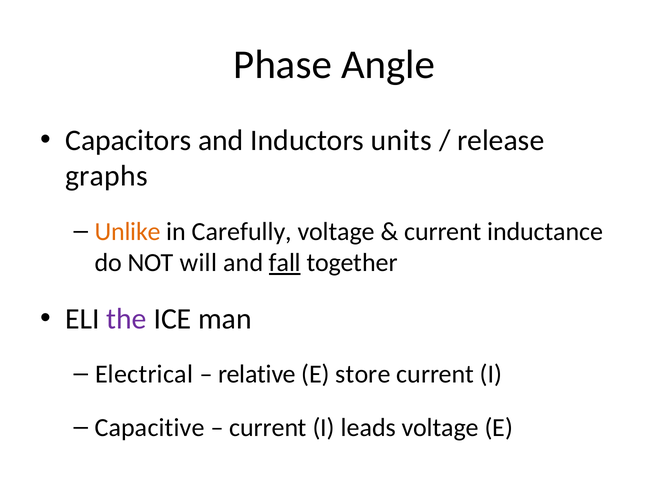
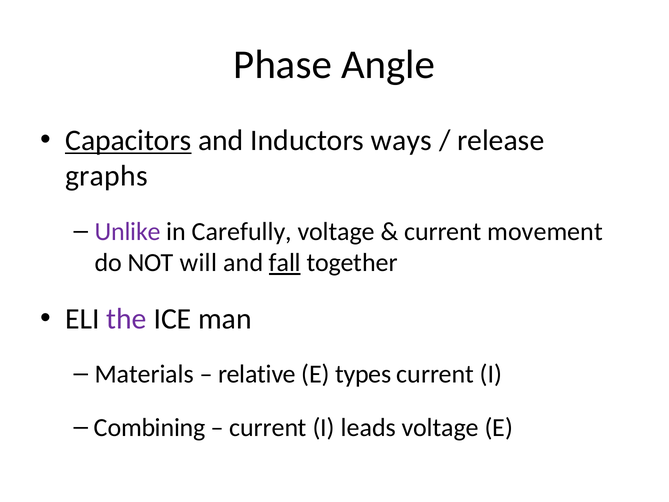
Capacitors underline: none -> present
units: units -> ways
Unlike colour: orange -> purple
inductance: inductance -> movement
Electrical: Electrical -> Materials
store: store -> types
Capacitive: Capacitive -> Combining
